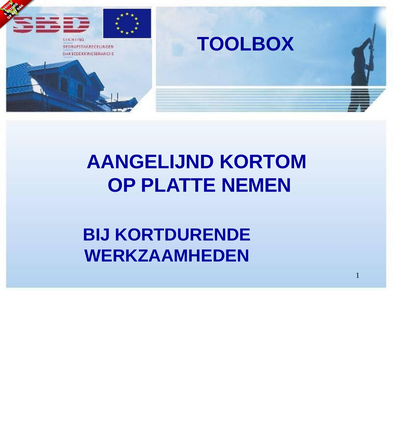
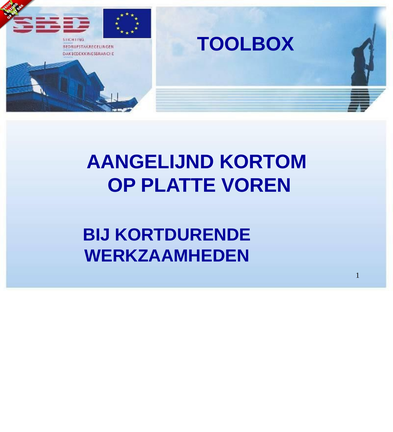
NEMEN: NEMEN -> VOREN
